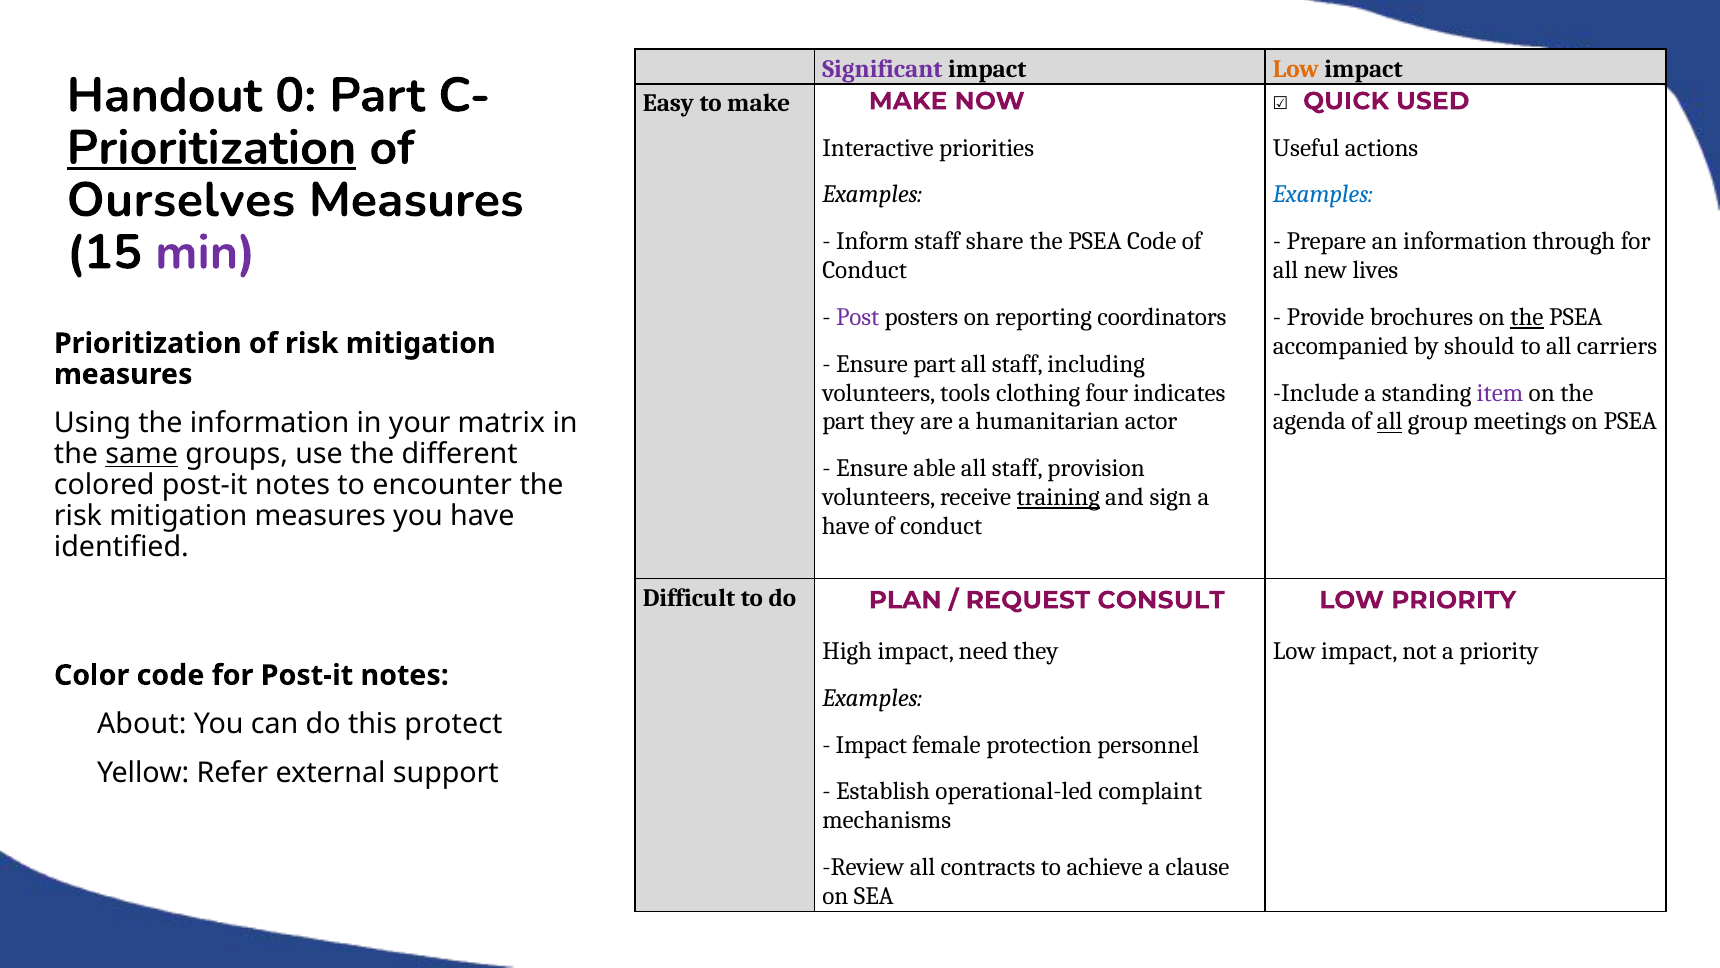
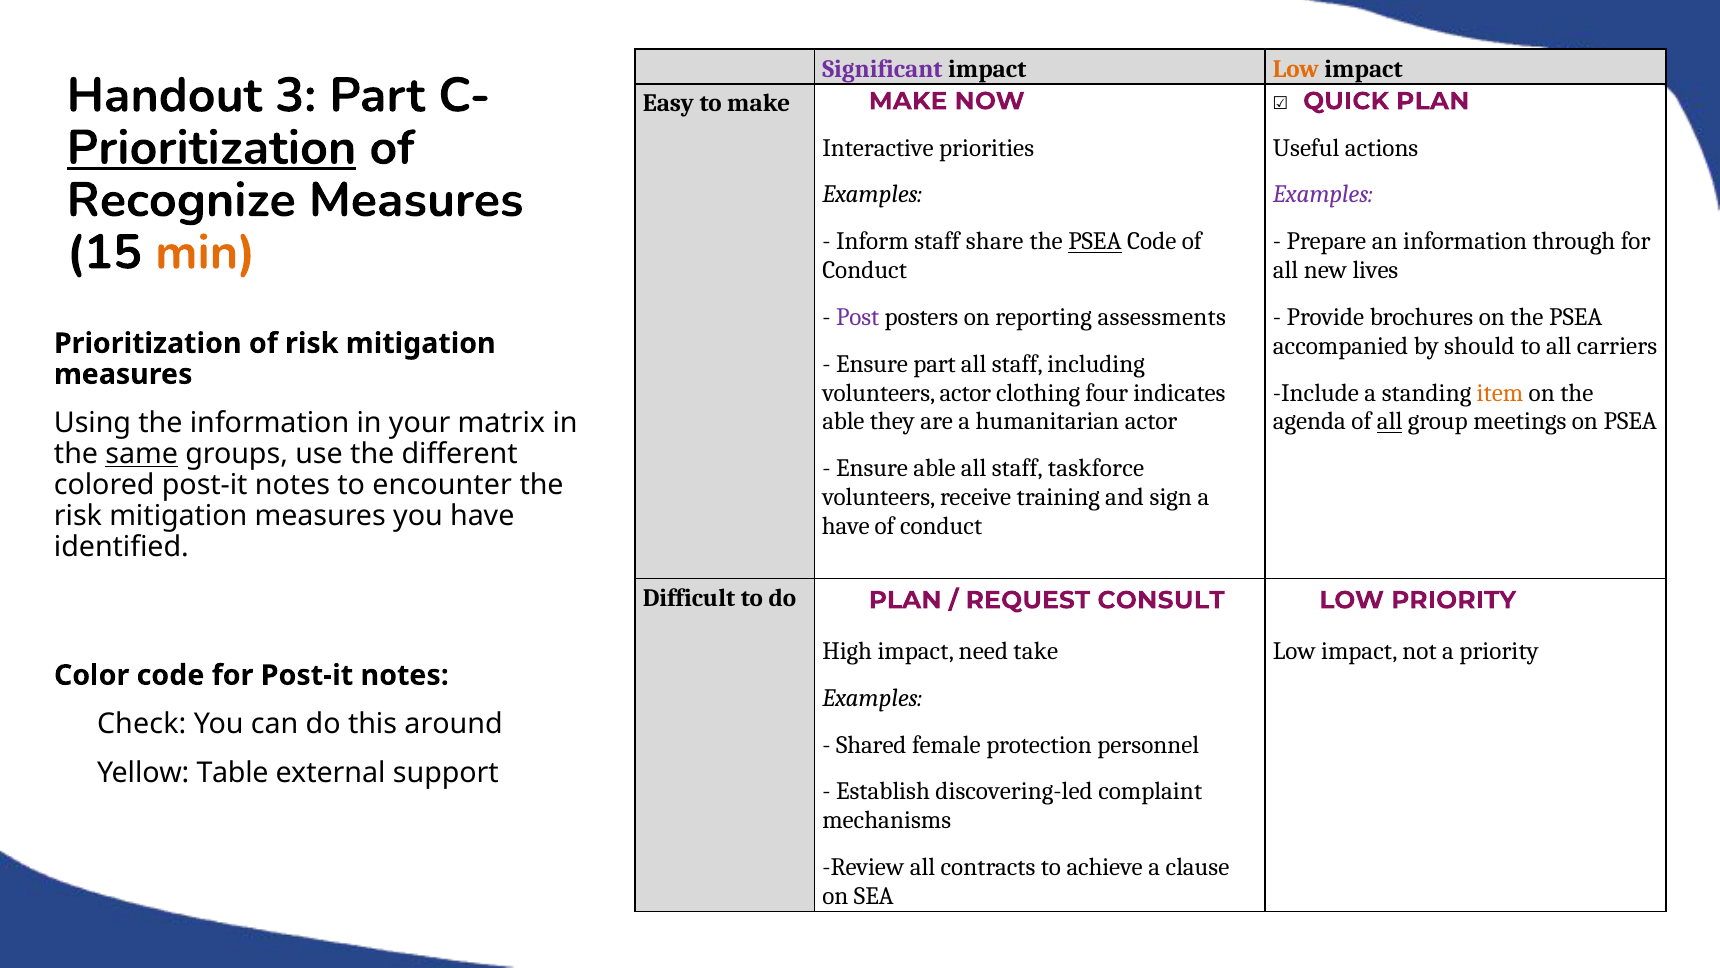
0: 0 -> 3
QUICK USED: USED -> PLAN
Ourselves: Ourselves -> Recognize
Examples at (1323, 195) colour: blue -> purple
PSEA at (1095, 241) underline: none -> present
min colour: purple -> orange
coordinators: coordinators -> assessments
the at (1527, 317) underline: present -> none
volunteers tools: tools -> actor
item colour: purple -> orange
part at (843, 421): part -> able
provision: provision -> taskforce
training underline: present -> none
need they: they -> take
About: About -> Check
protect: protect -> around
Impact at (871, 744): Impact -> Shared
Refer: Refer -> Table
operational-led: operational-led -> discovering-led
